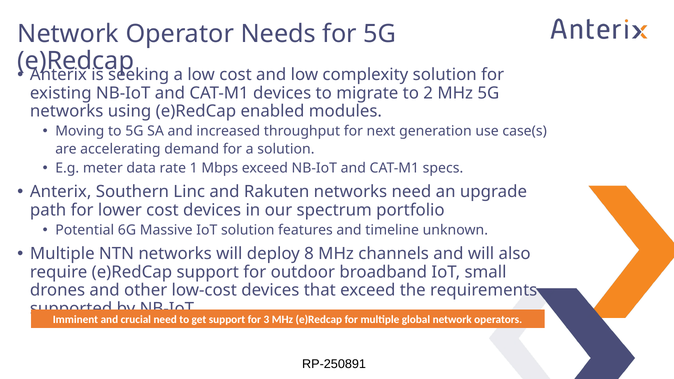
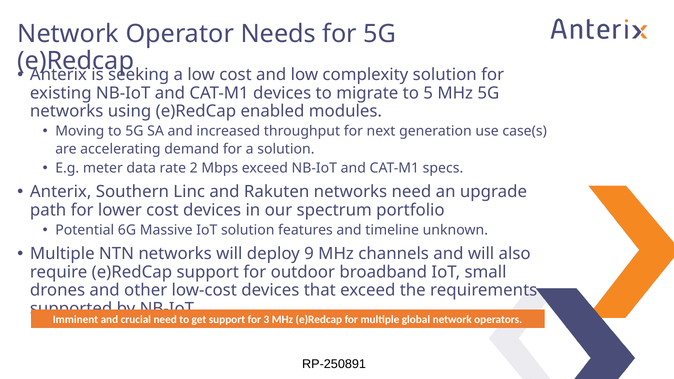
2: 2 -> 5
1: 1 -> 2
8: 8 -> 9
